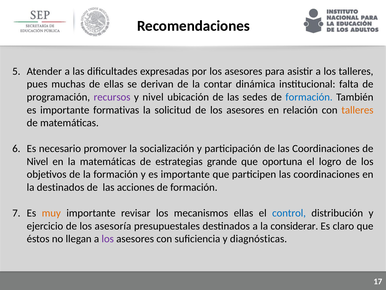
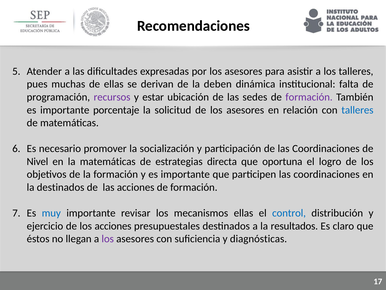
contar: contar -> deben
y nivel: nivel -> estar
formación at (309, 97) colour: blue -> purple
formativas: formativas -> porcentaje
talleres at (357, 110) colour: orange -> blue
grande: grande -> directa
muy colour: orange -> blue
los asesoría: asesoría -> acciones
considerar: considerar -> resultados
